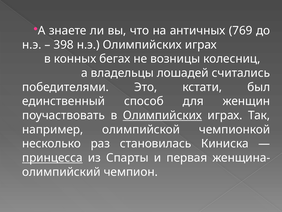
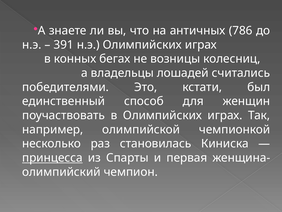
769: 769 -> 786
398: 398 -> 391
Олимпийских at (162, 115) underline: present -> none
